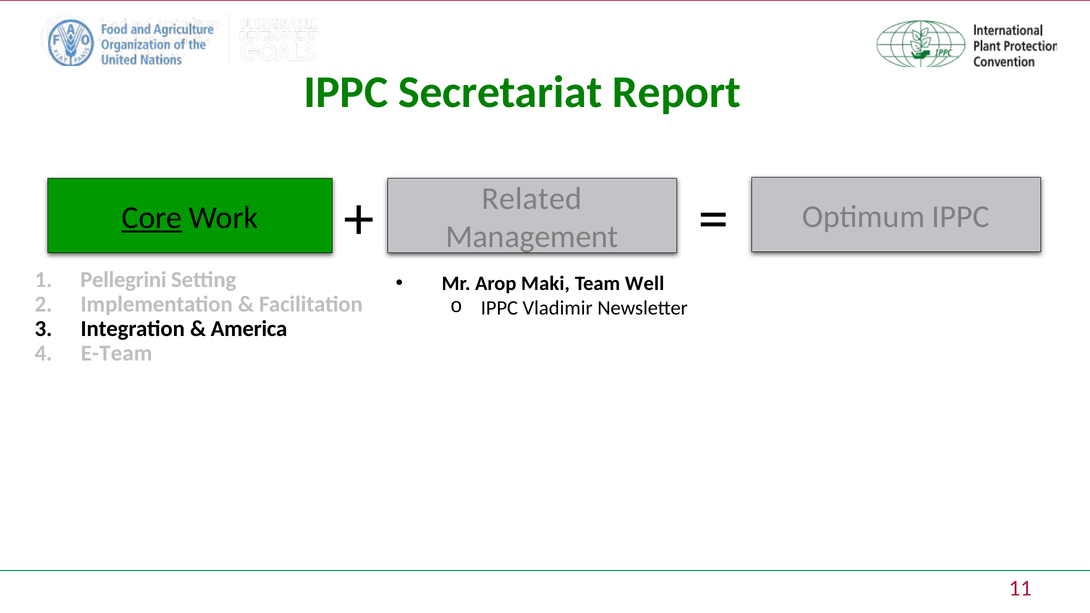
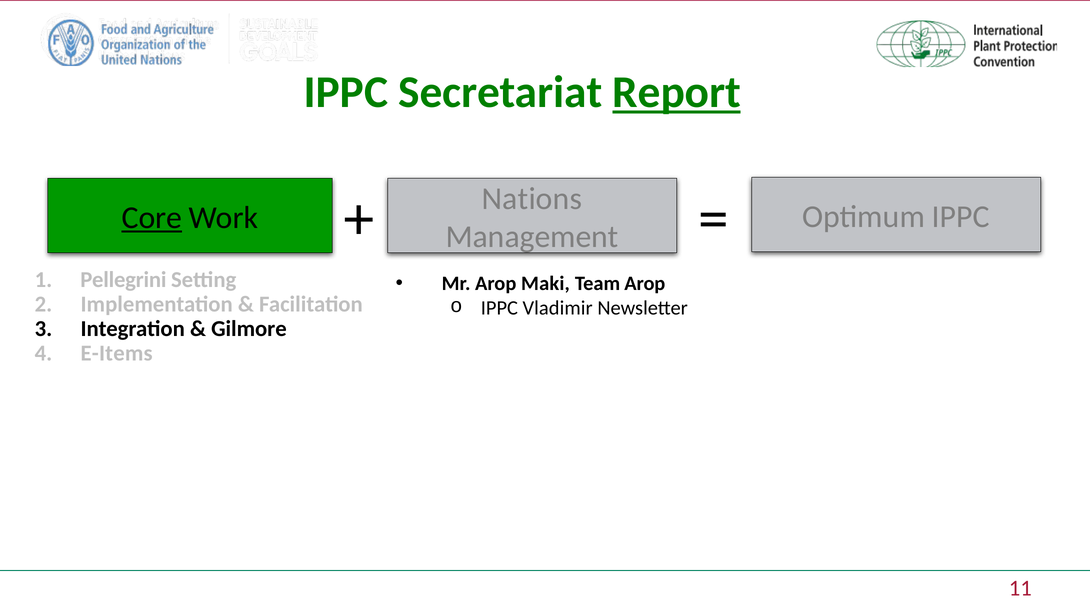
Report underline: none -> present
Related: Related -> Nations
Team Well: Well -> Arop
America: America -> Gilmore
E-Team: E-Team -> E-Items
